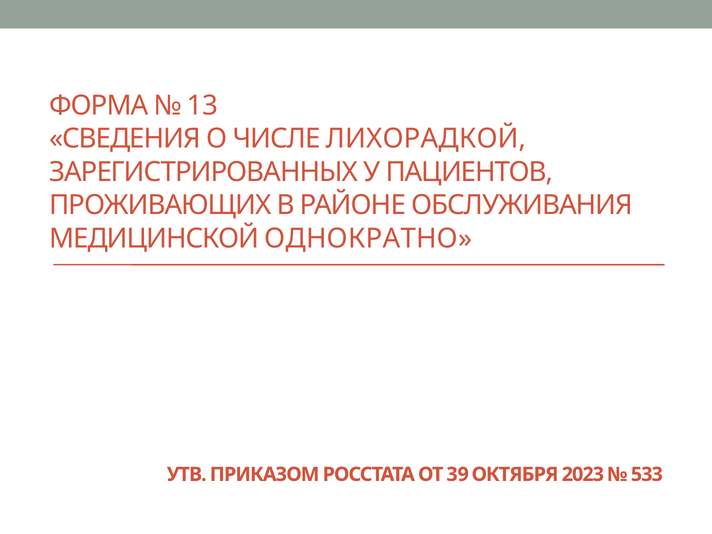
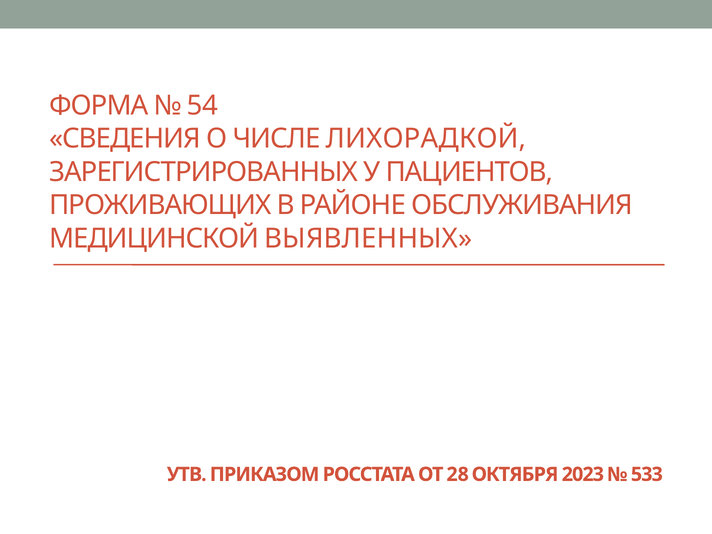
13: 13 -> 54
ОДНОКРАТНО: ОДНОКРАТНО -> ВЫЯВЛЕННЫХ
39: 39 -> 28
